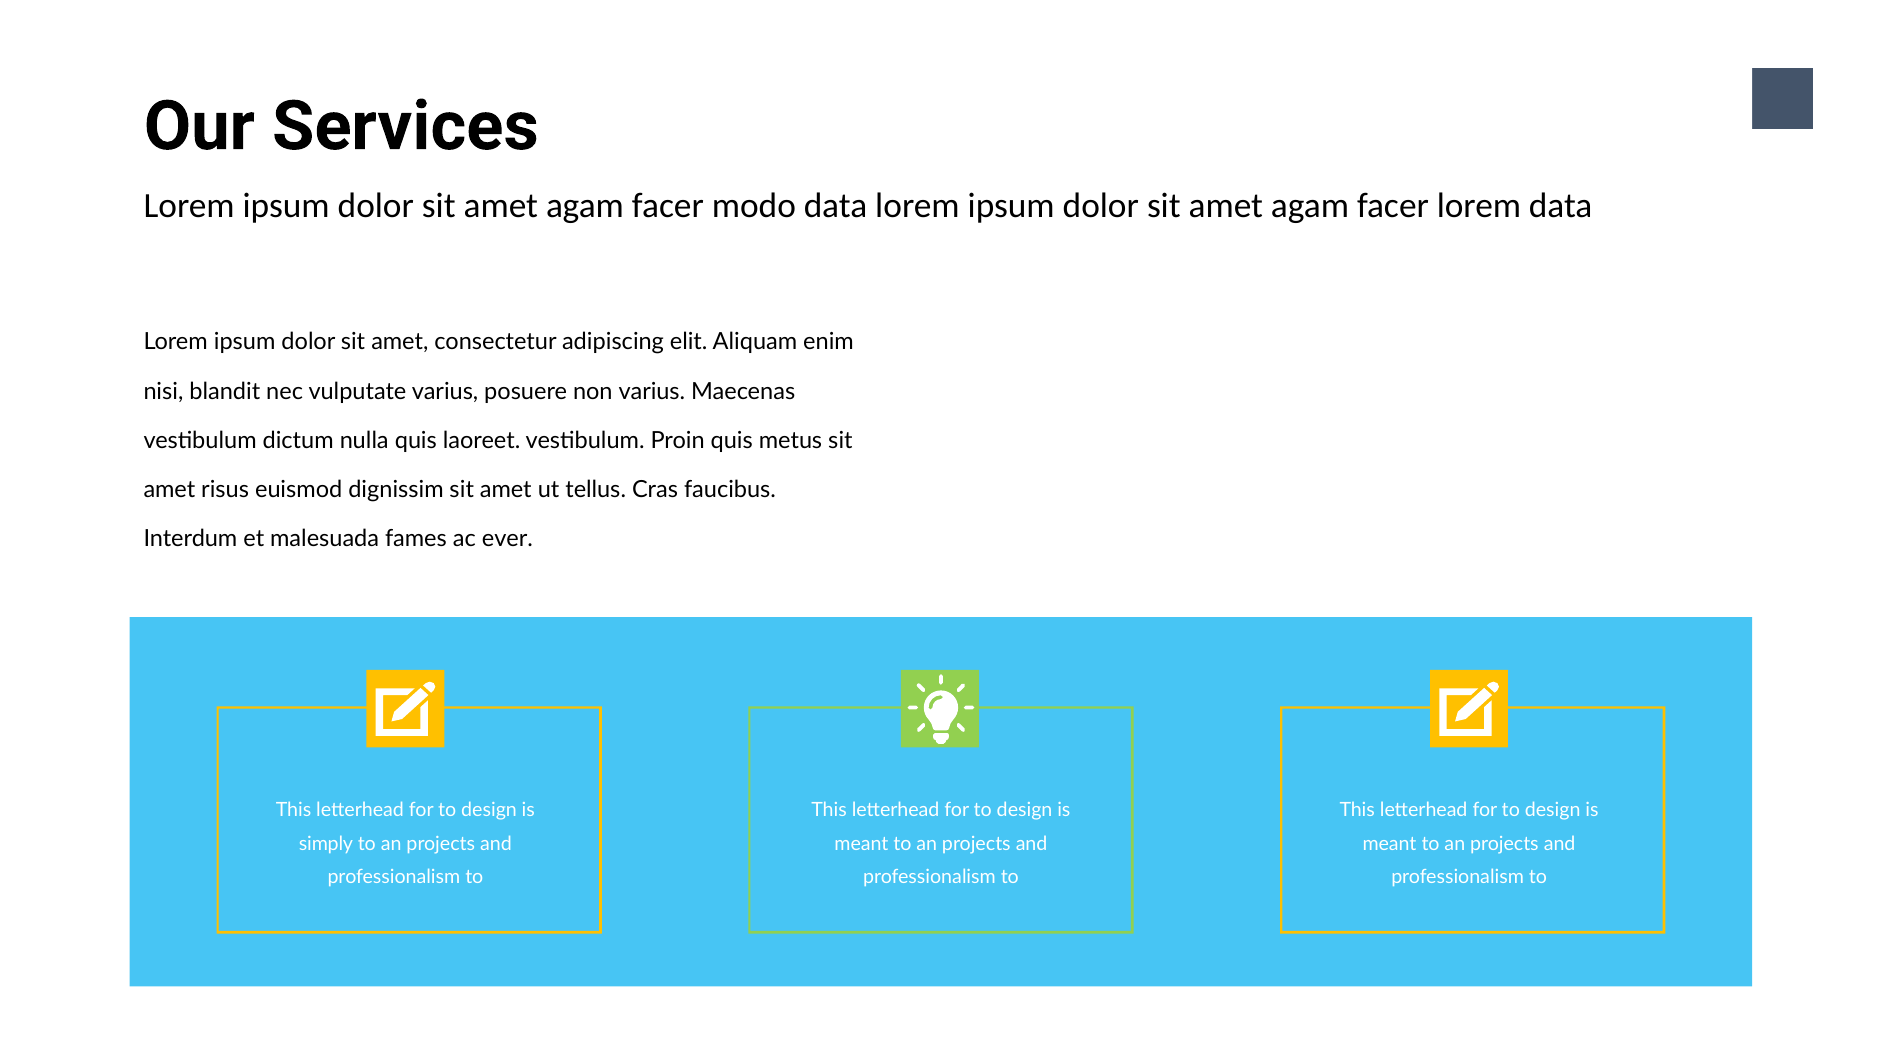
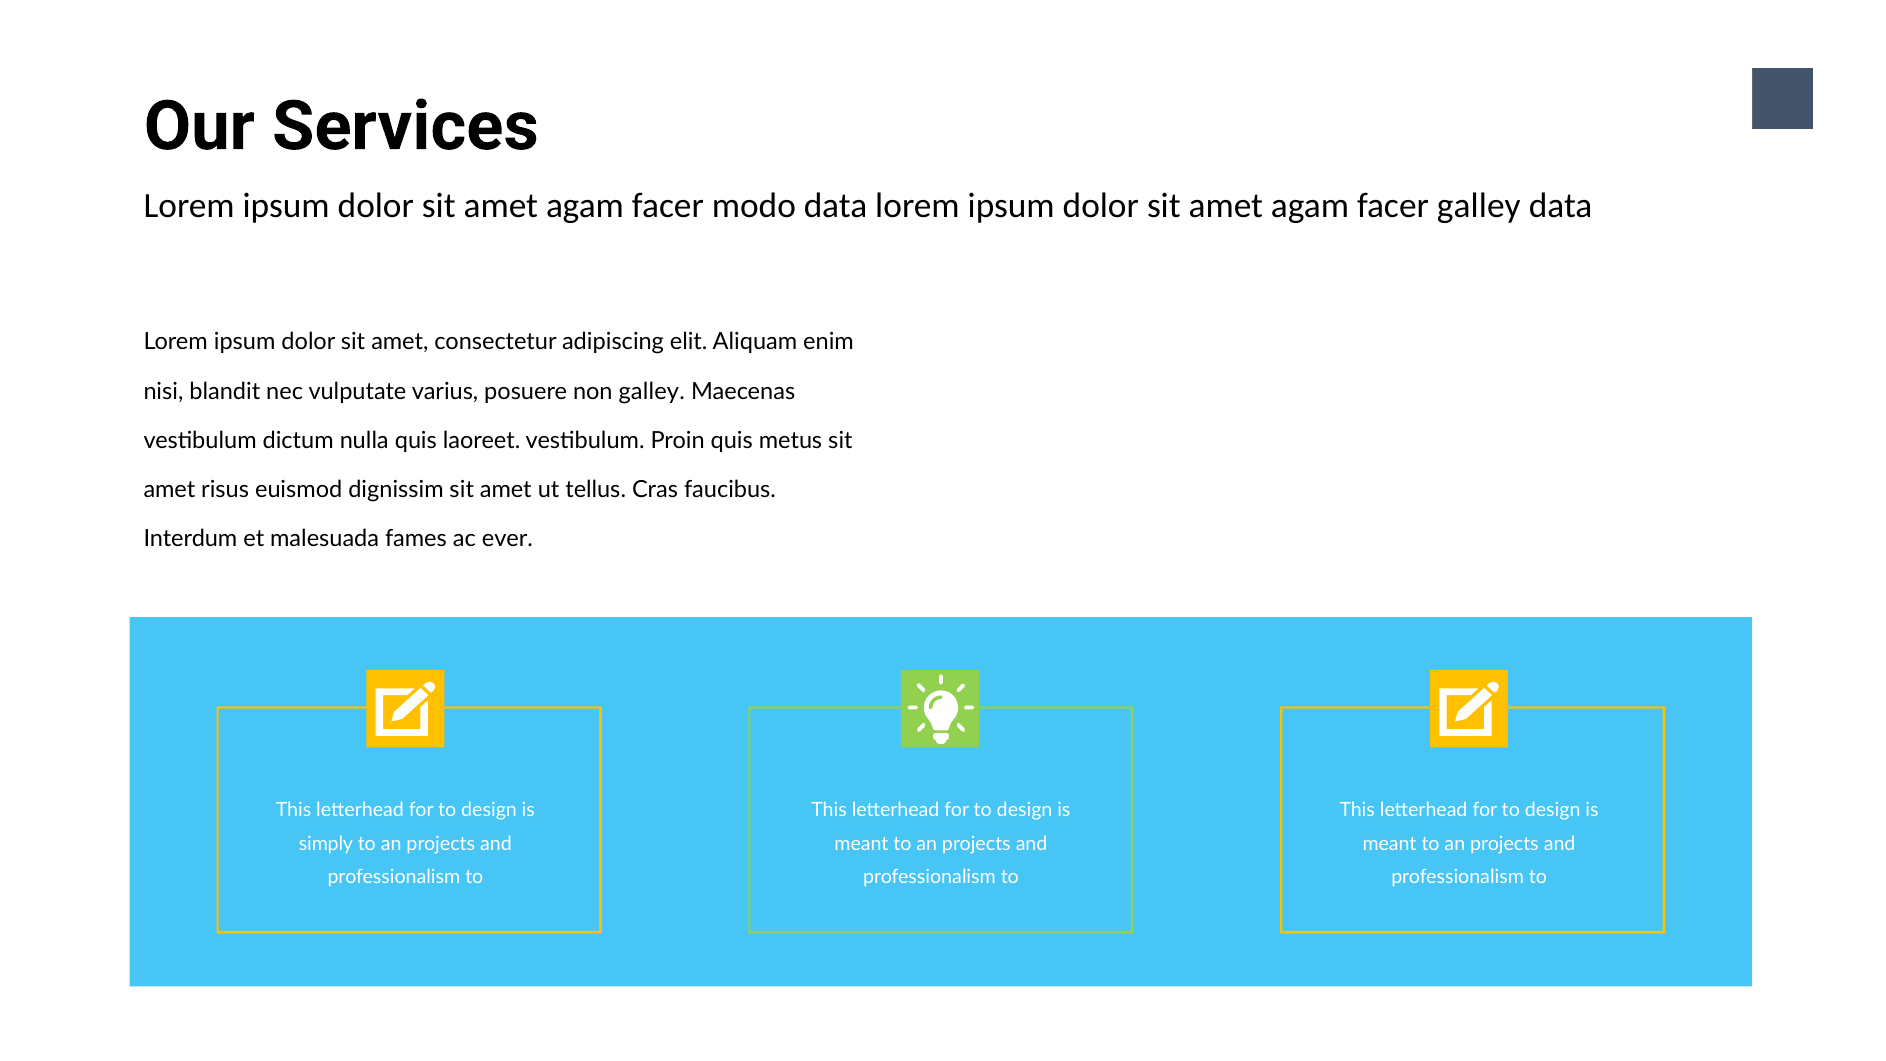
facer lorem: lorem -> galley
non varius: varius -> galley
